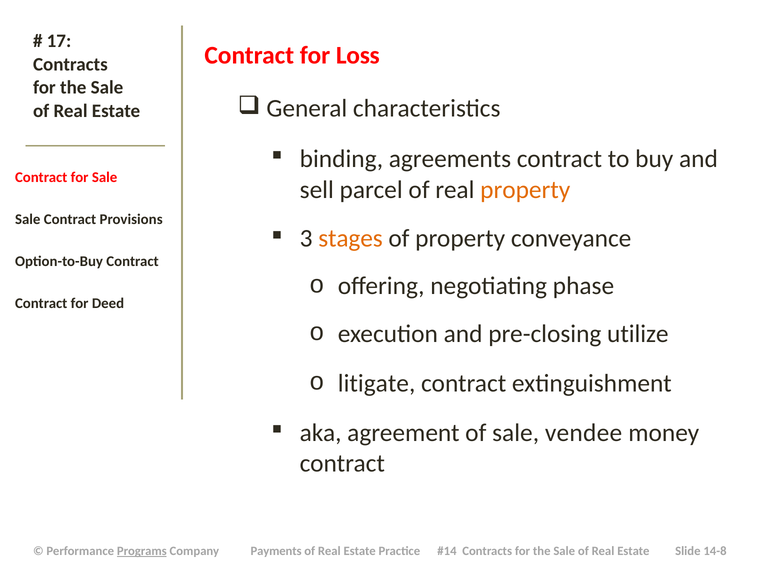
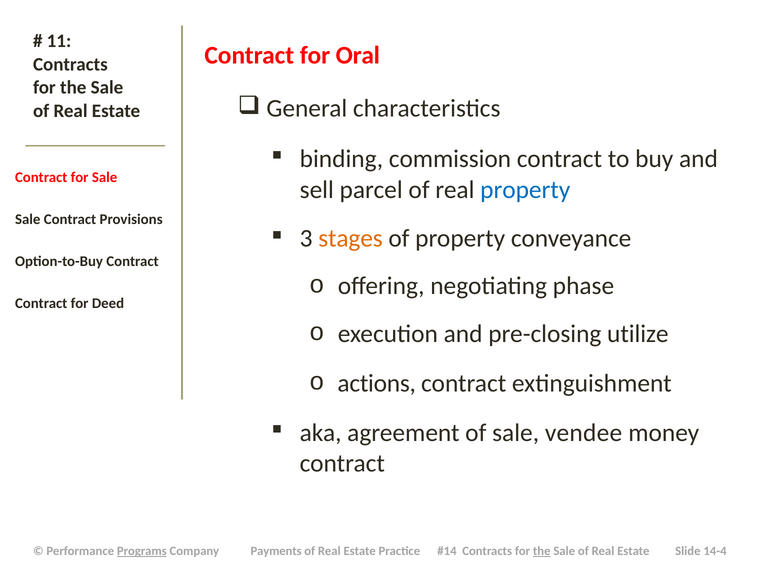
17: 17 -> 11
Loss: Loss -> Oral
agreements: agreements -> commission
property at (525, 190) colour: orange -> blue
litigate: litigate -> actions
the at (542, 551) underline: none -> present
14-8: 14-8 -> 14-4
